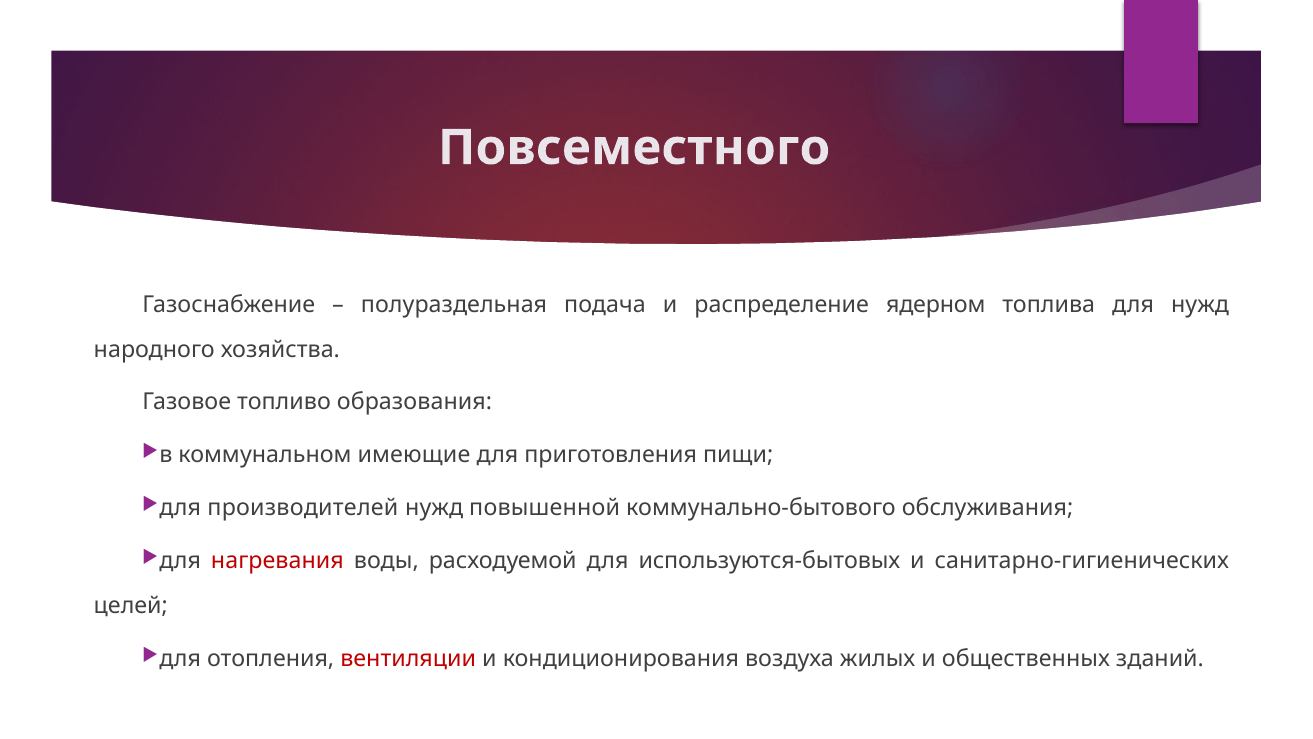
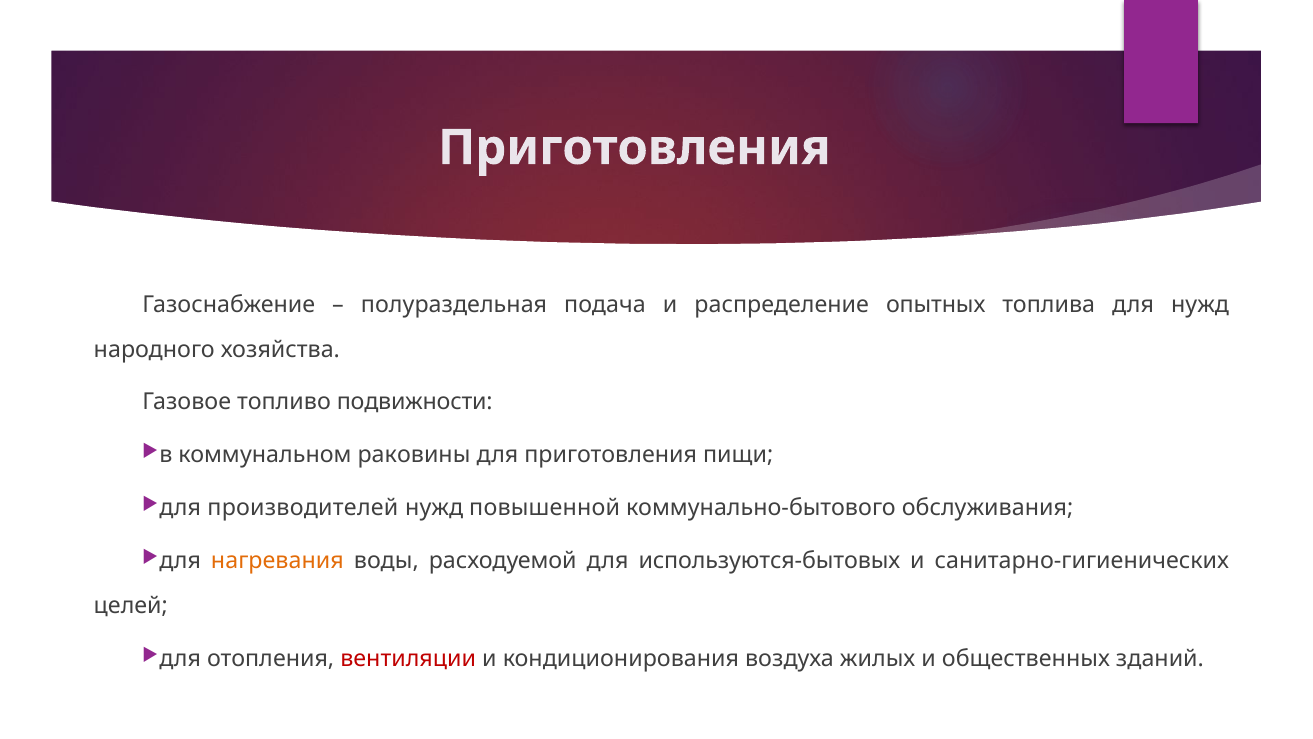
Повсеместного at (634, 148): Повсеместного -> Приготовления
ядерном: ядерном -> опытных
образования: образования -> подвижности
имеющие: имеющие -> раковины
нагревания colour: red -> orange
